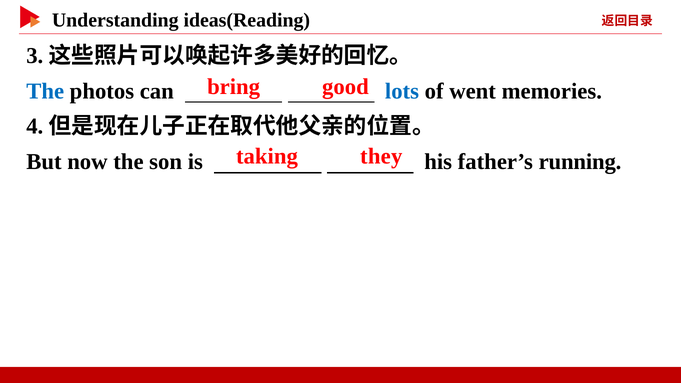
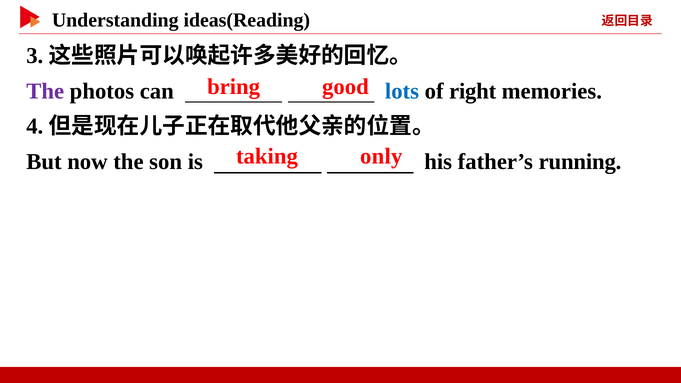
The at (45, 91) colour: blue -> purple
went: went -> right
they: they -> only
